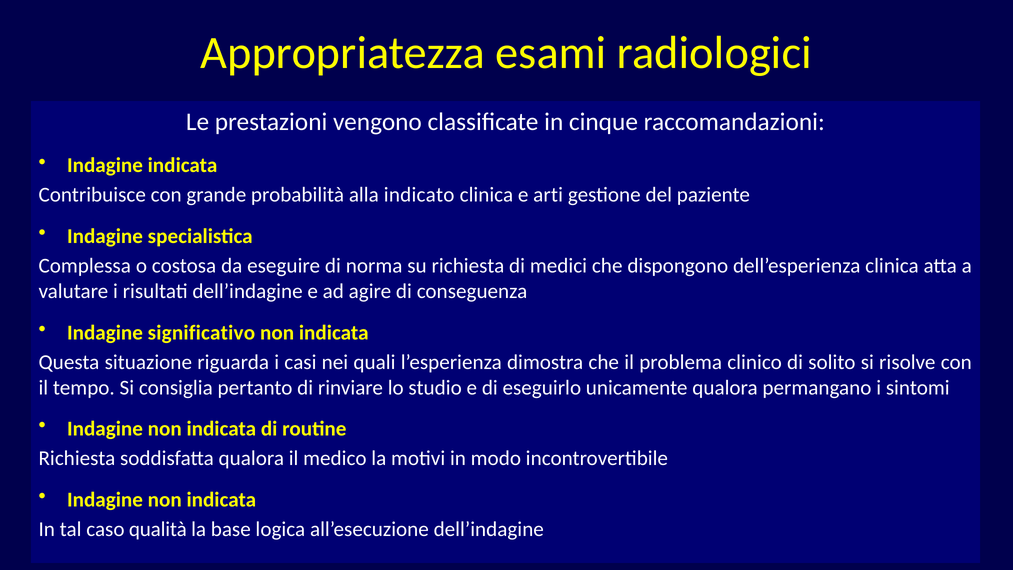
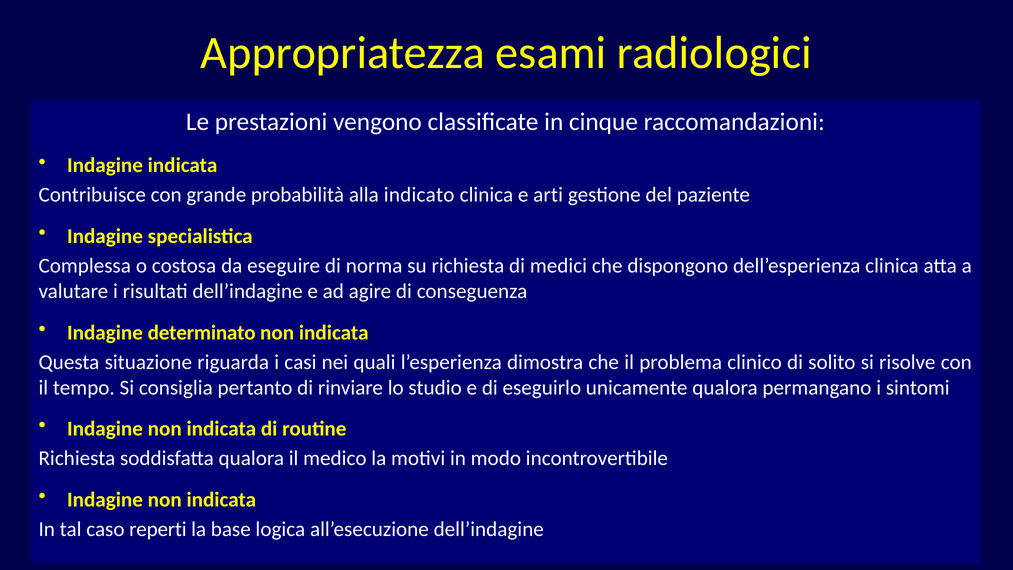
significativo: significativo -> determinato
qualità: qualità -> reperti
